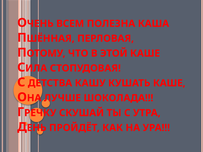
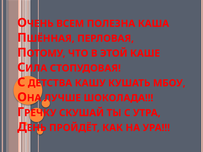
КУШАТЬ КАШЕ: КАШЕ -> МБОУ
